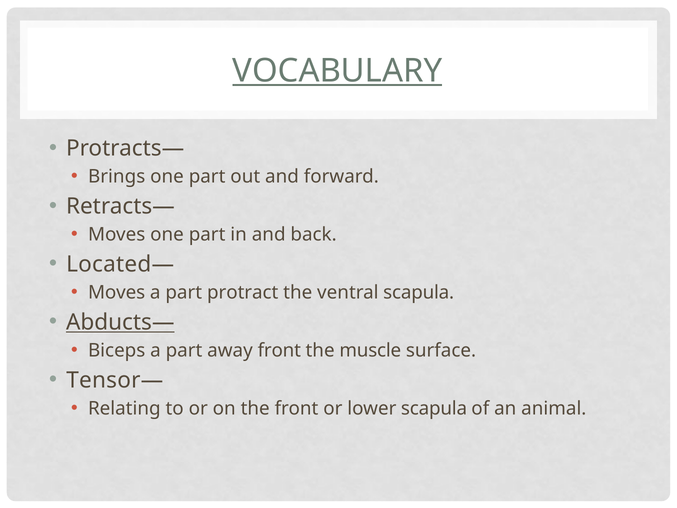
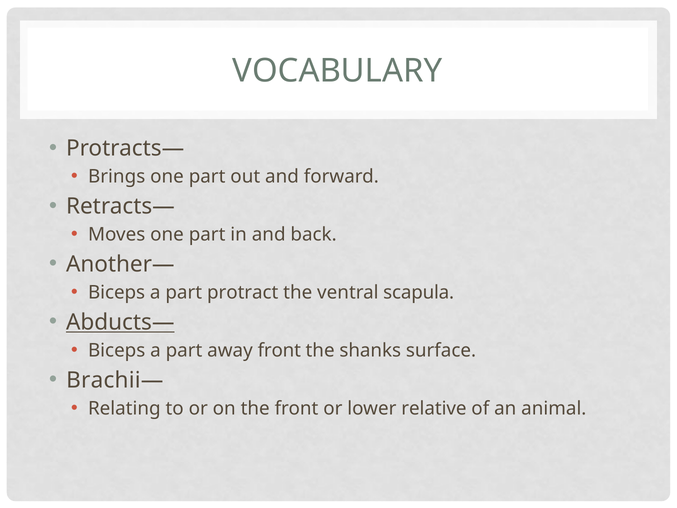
VOCABULARY underline: present -> none
Located—: Located— -> Another—
Moves at (117, 292): Moves -> Biceps
muscle: muscle -> shanks
Tensor—: Tensor— -> Brachii—
lower scapula: scapula -> relative
